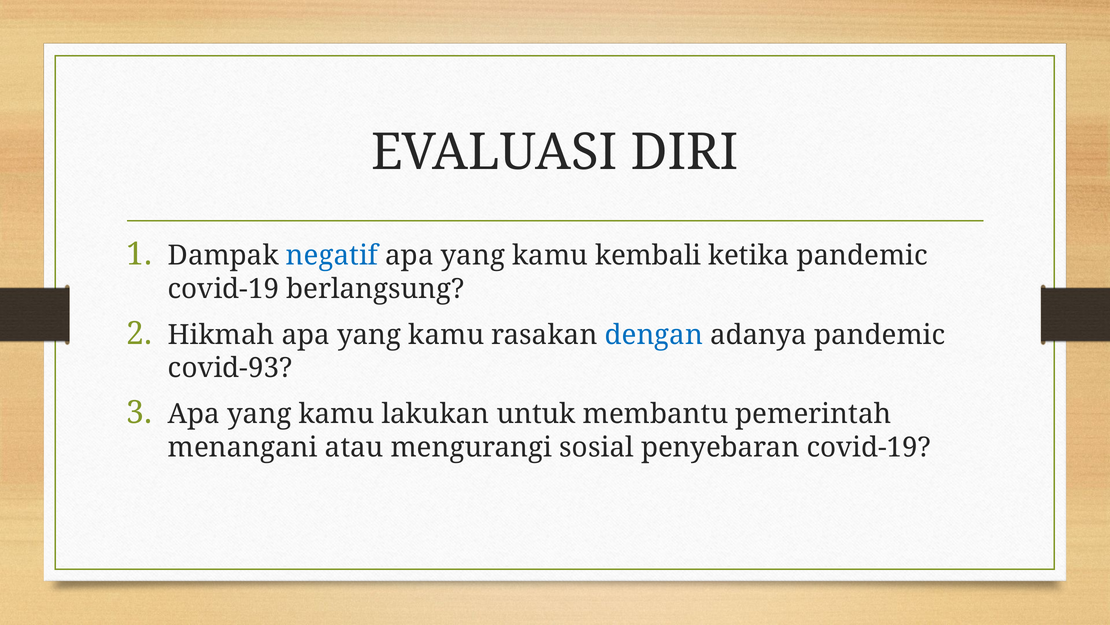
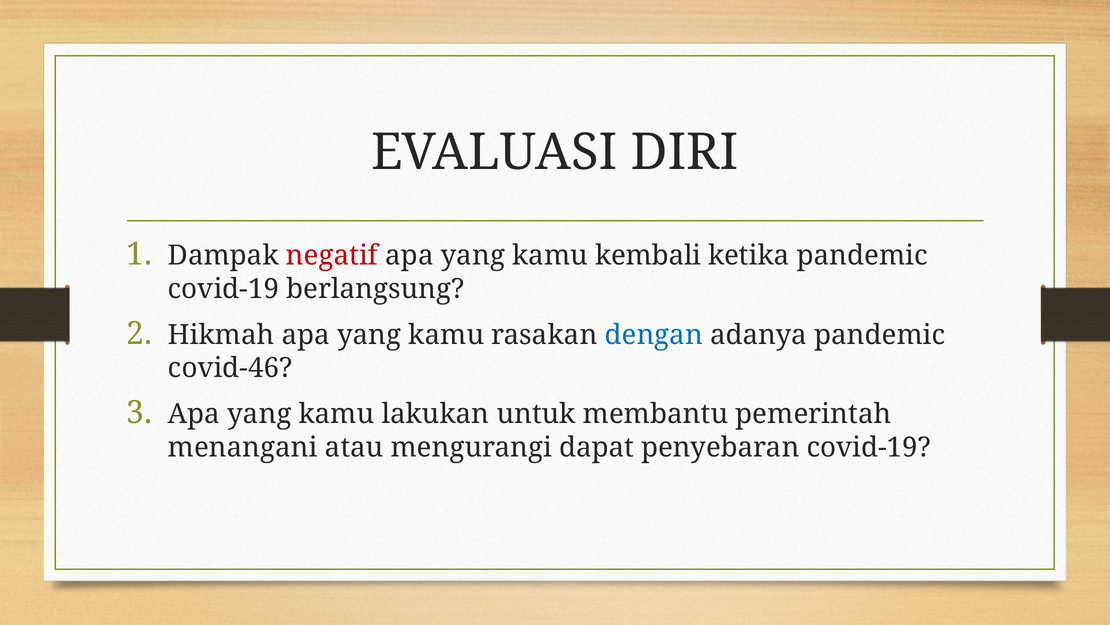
negatif colour: blue -> red
covid-93: covid-93 -> covid-46
sosial: sosial -> dapat
